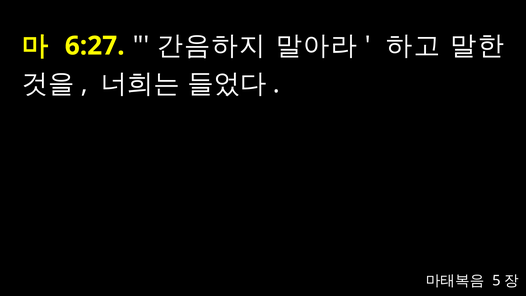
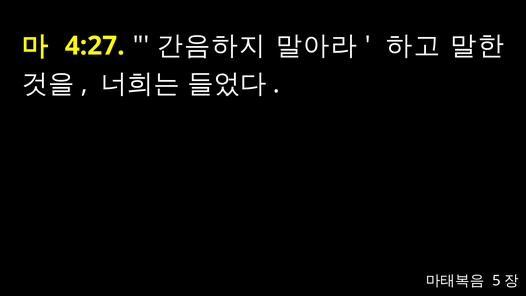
6:27: 6:27 -> 4:27
